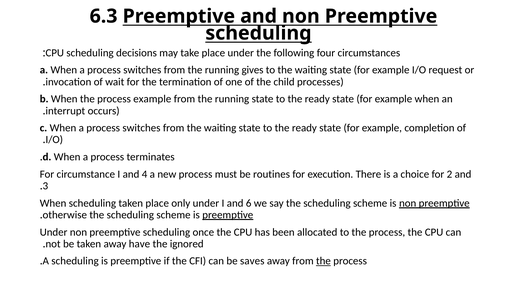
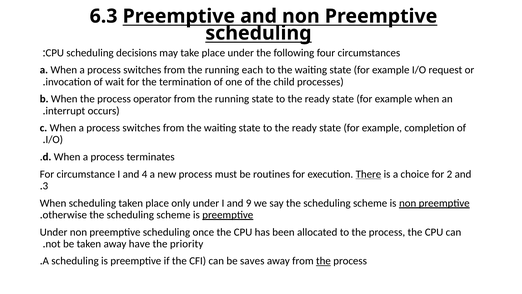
gives: gives -> each
process example: example -> operator
There underline: none -> present
6: 6 -> 9
ignored: ignored -> priority
